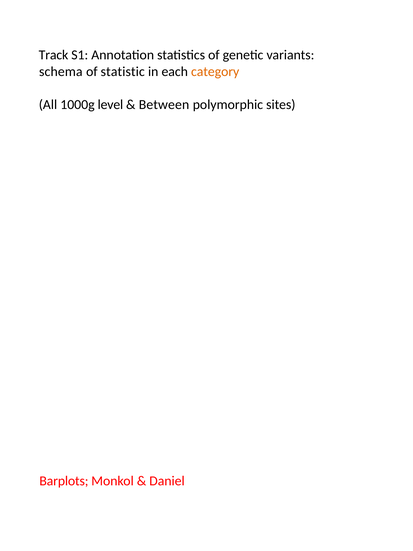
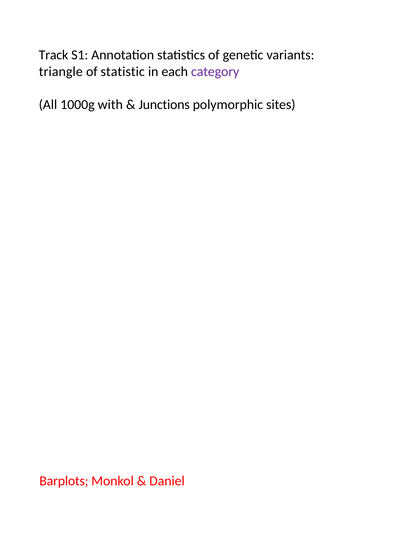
schema: schema -> triangle
category colour: orange -> purple
level: level -> with
Between: Between -> Junctions
